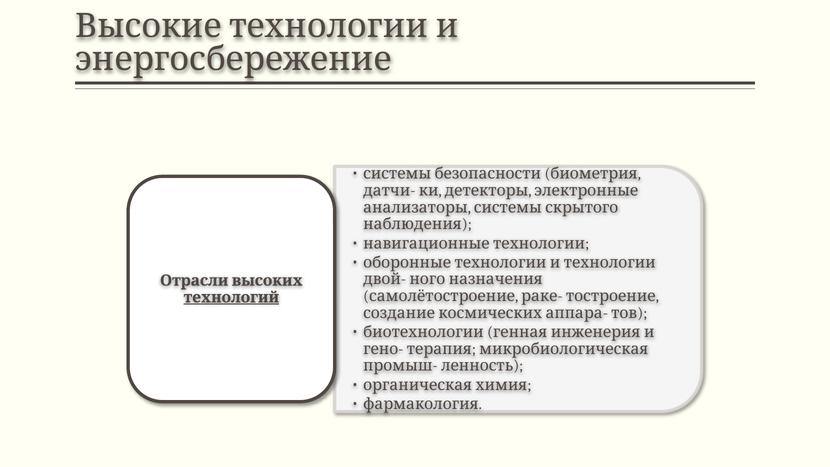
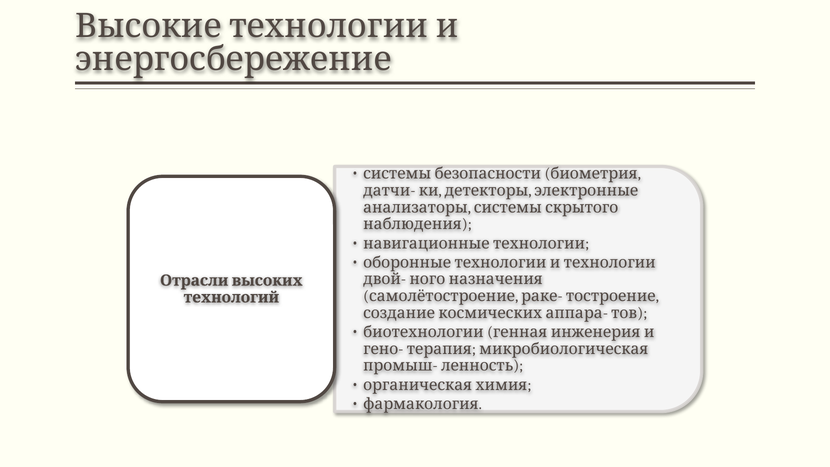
технологий underline: present -> none
